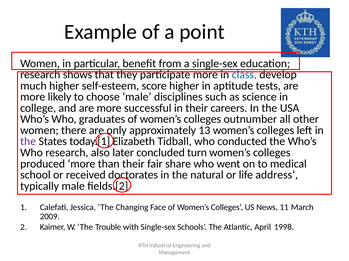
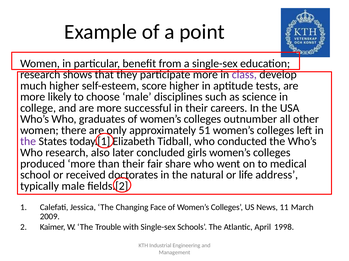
class colour: blue -> purple
13: 13 -> 51
turn: turn -> girls
